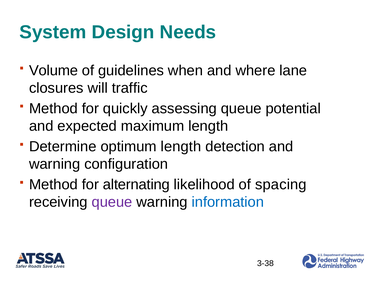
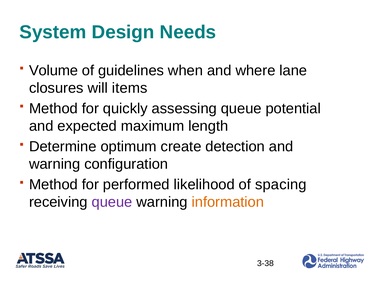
traffic: traffic -> items
optimum length: length -> create
alternating: alternating -> performed
information colour: blue -> orange
